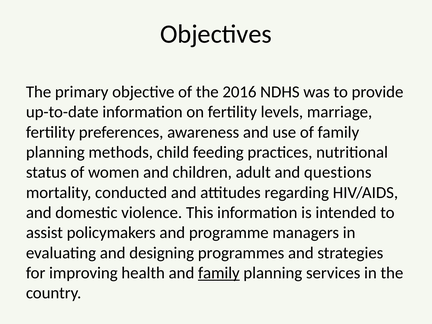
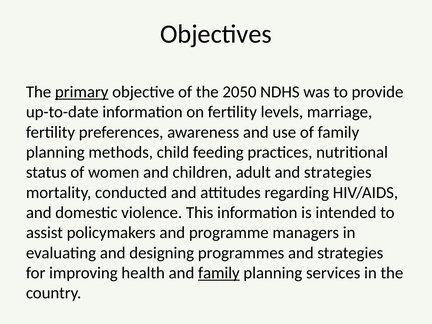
primary underline: none -> present
2016: 2016 -> 2050
adult and questions: questions -> strategies
